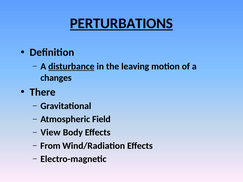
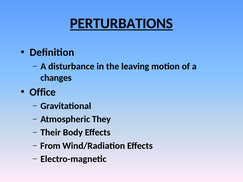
disturbance underline: present -> none
There: There -> Office
Field: Field -> They
View: View -> Their
